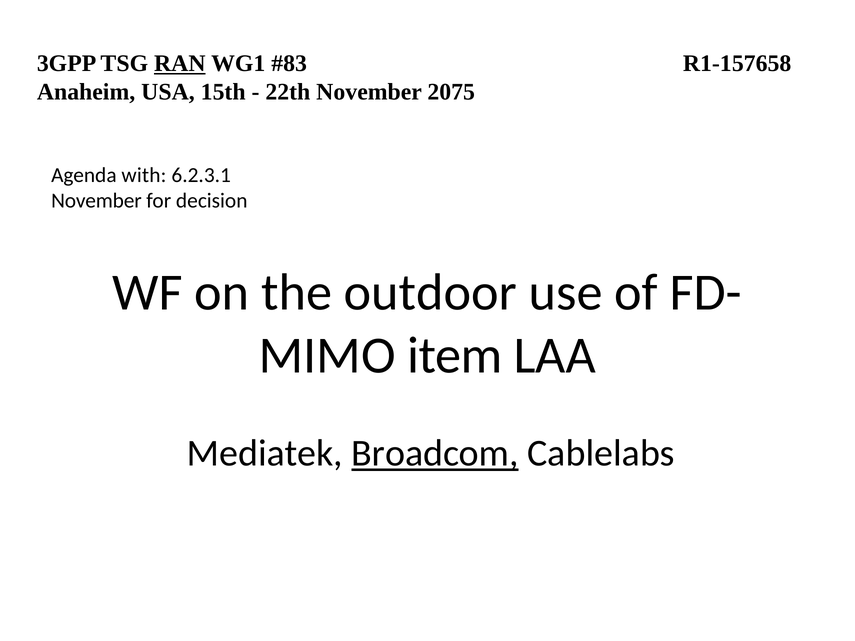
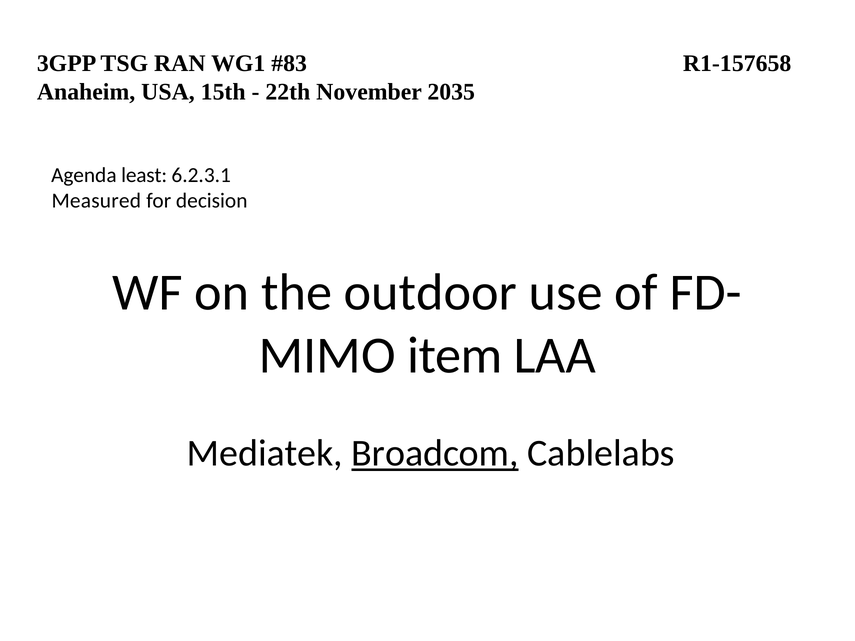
RAN underline: present -> none
2075: 2075 -> 2035
with: with -> least
November at (96, 201): November -> Measured
